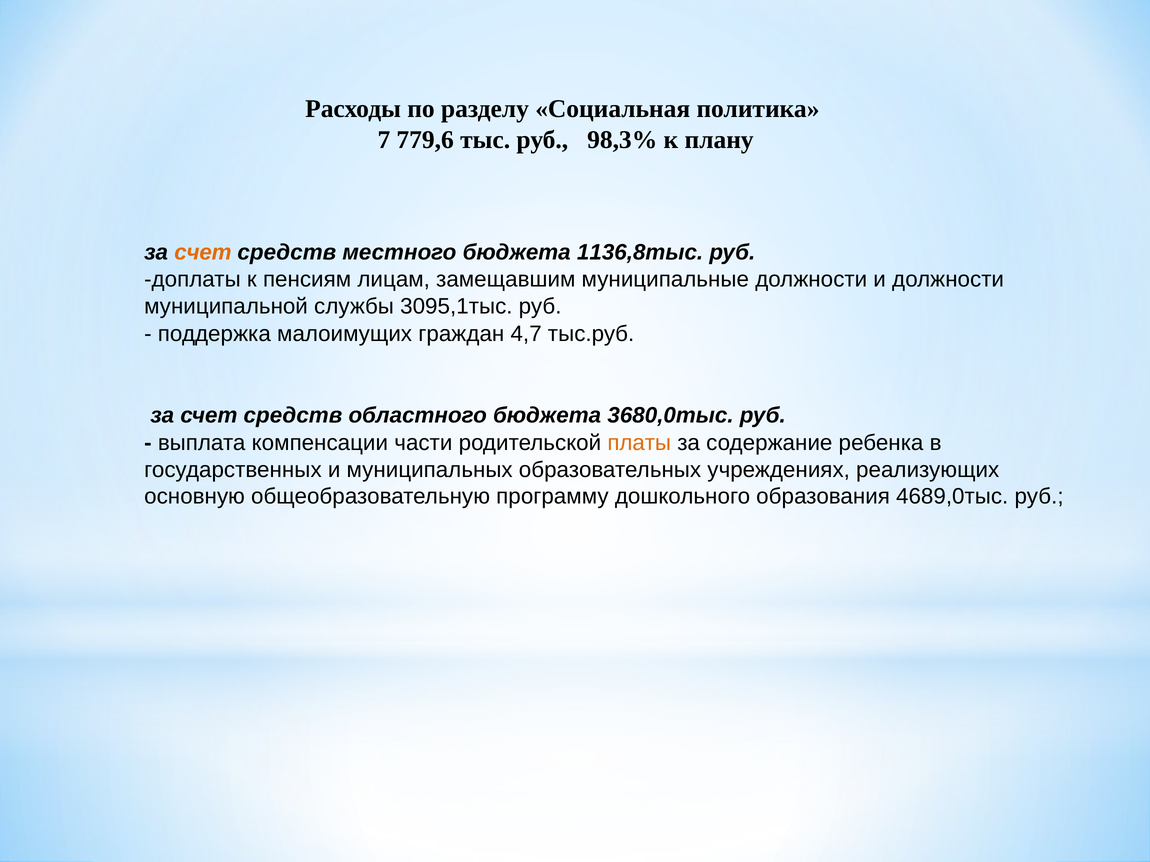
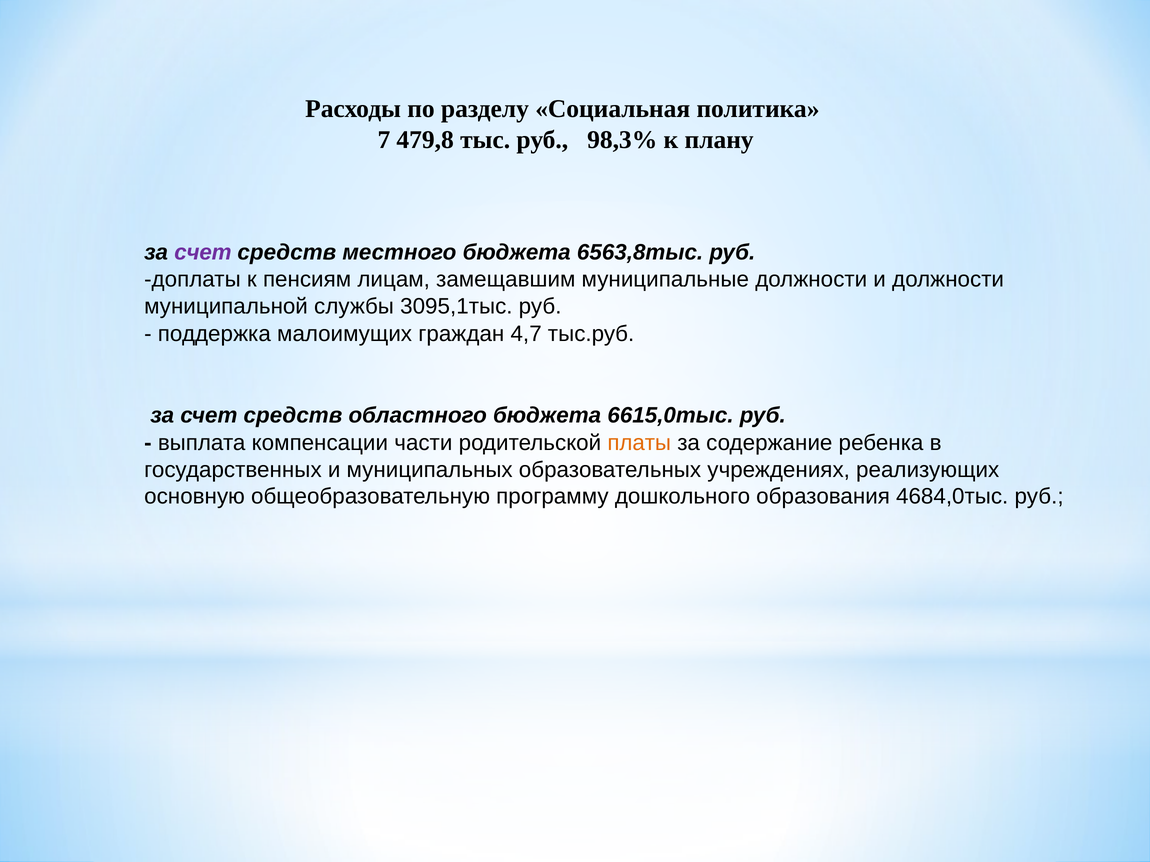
779,6: 779,6 -> 479,8
счет at (203, 252) colour: orange -> purple
1136,8тыс: 1136,8тыс -> 6563,8тыс
3680,0тыс: 3680,0тыс -> 6615,0тыс
4689,0тыс: 4689,0тыс -> 4684,0тыс
